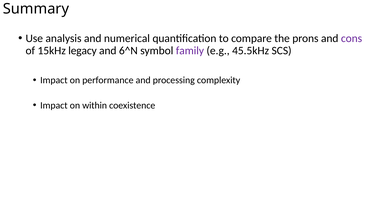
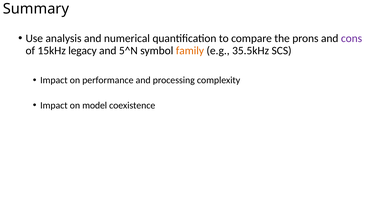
6^N: 6^N -> 5^N
family colour: purple -> orange
45.5kHz: 45.5kHz -> 35.5kHz
within: within -> model
